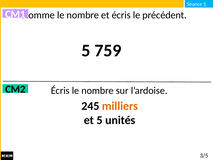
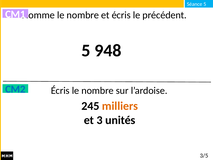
759: 759 -> 948
CM2 colour: black -> blue
et 5: 5 -> 3
